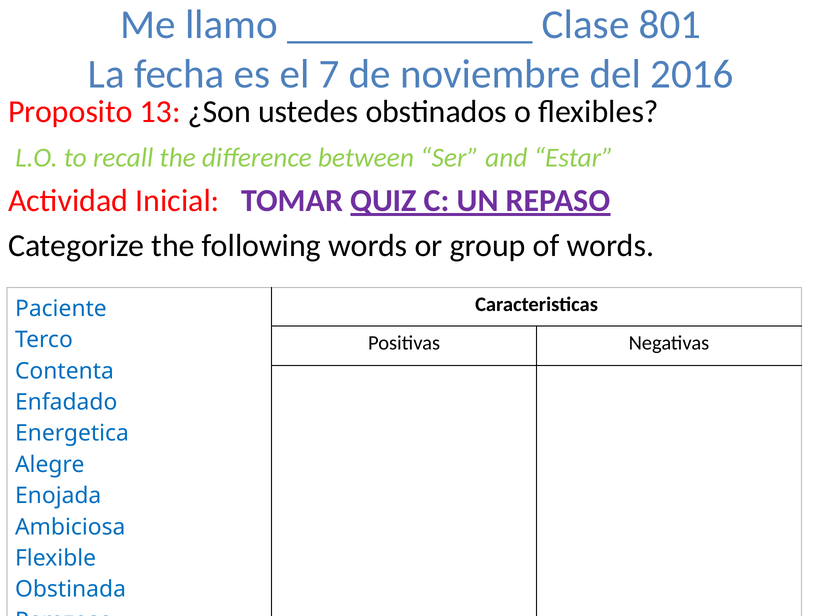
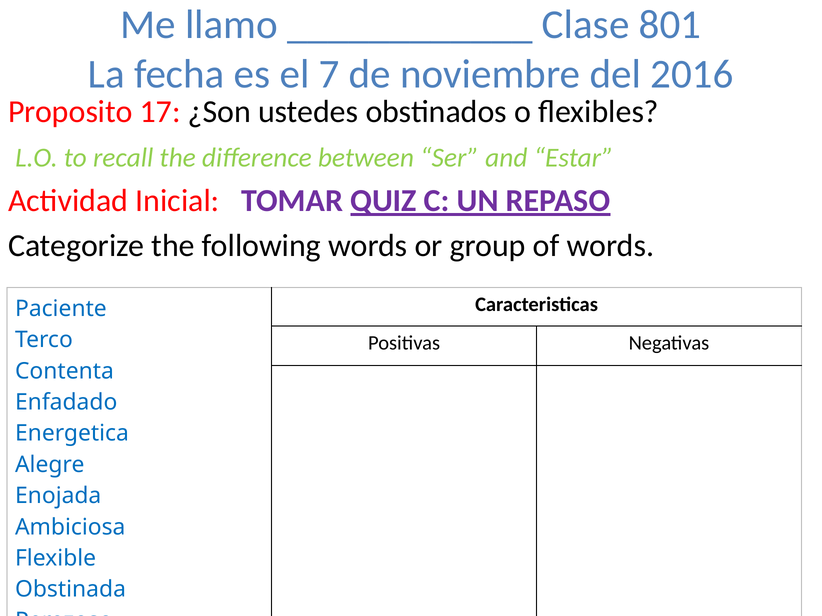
13: 13 -> 17
